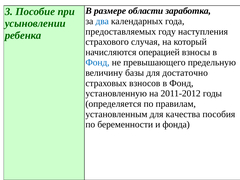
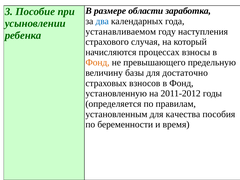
предоставляемых: предоставляемых -> устанавливаемом
операцией: операцией -> процессах
Фонд at (97, 63) colour: blue -> orange
фонда: фонда -> время
